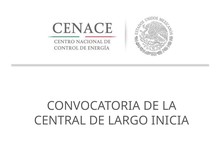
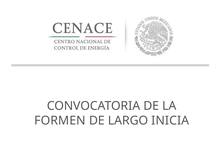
CENTRAL: CENTRAL -> FORMEN
